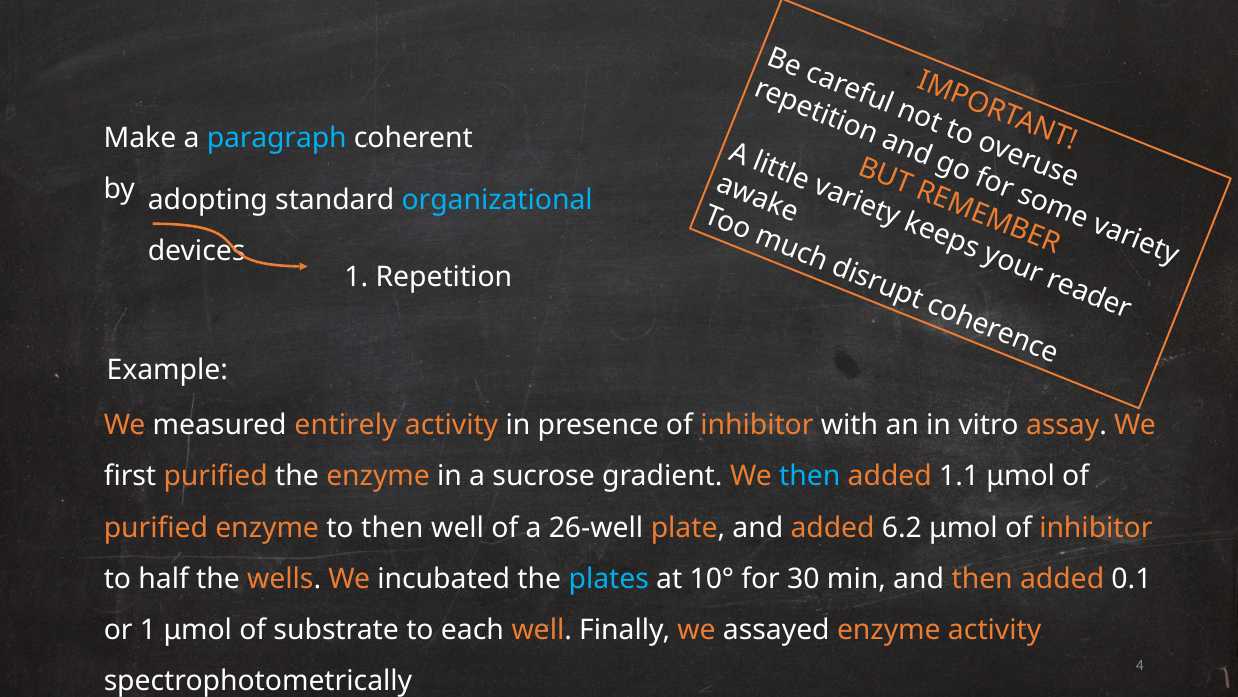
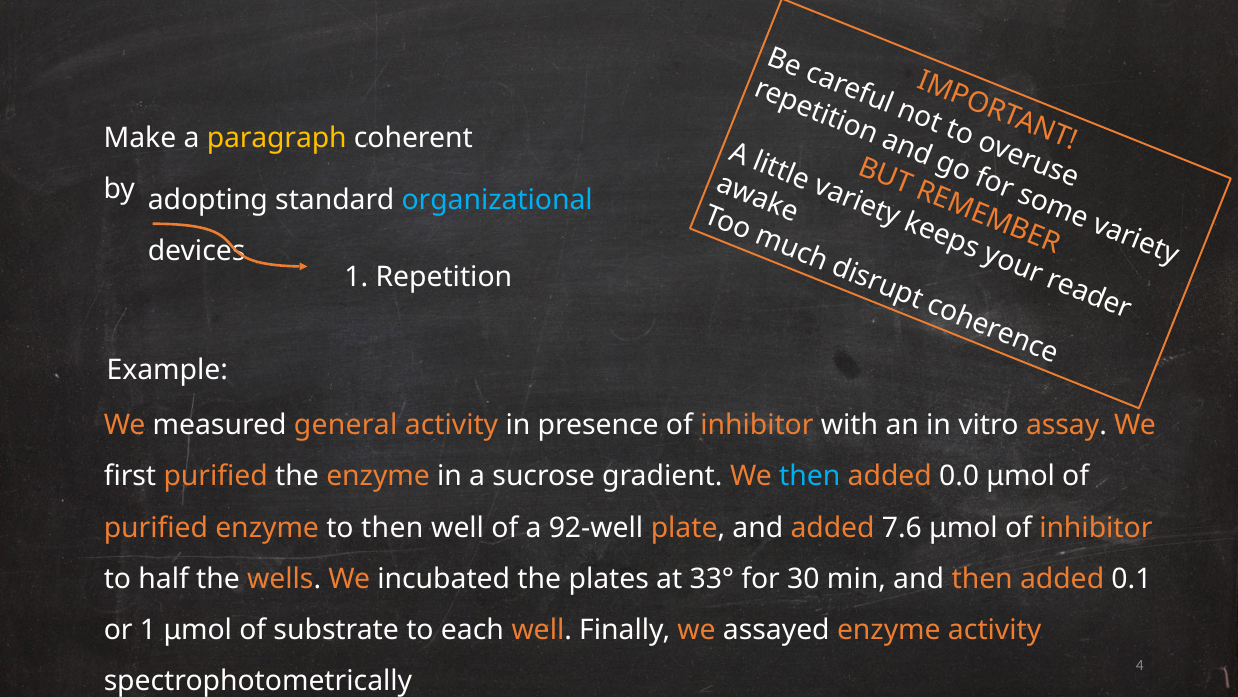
paragraph colour: light blue -> yellow
entirely: entirely -> general
1.1: 1.1 -> 0.0
26-well: 26-well -> 92-well
6.2: 6.2 -> 7.6
plates colour: light blue -> white
10°: 10° -> 33°
